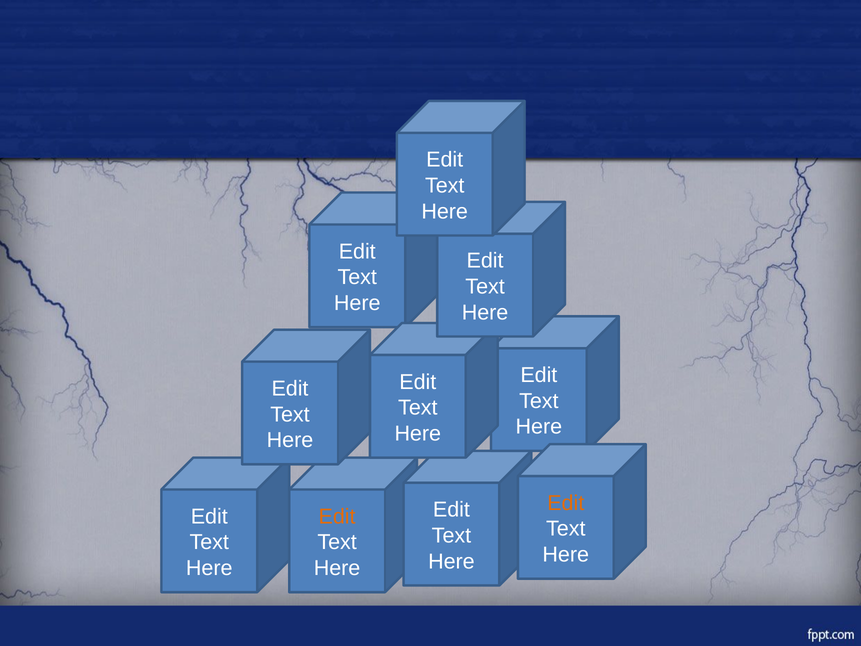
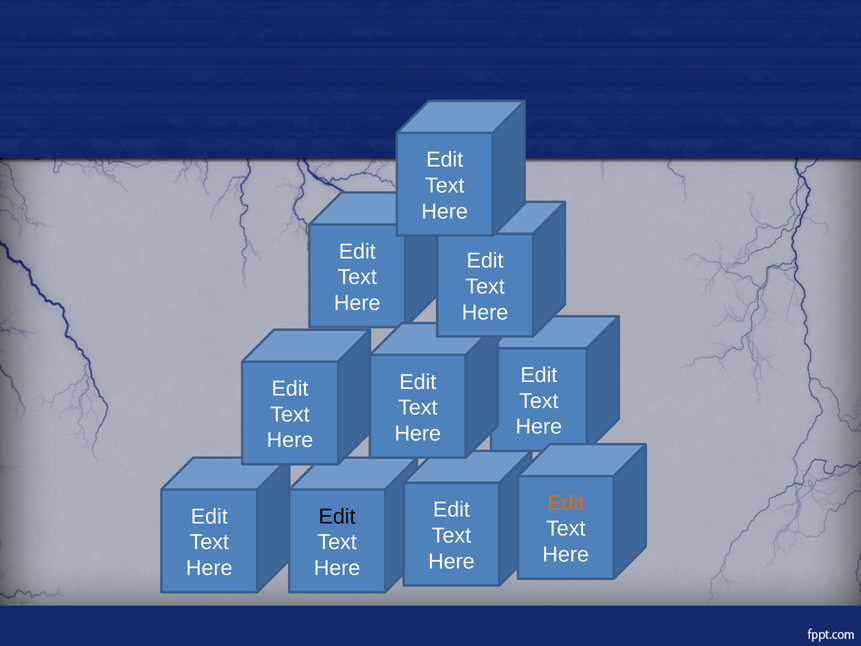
Edit at (337, 516) colour: orange -> black
